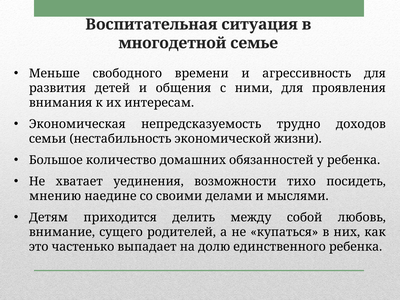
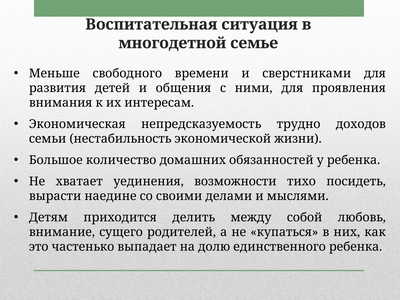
агрессивность: агрессивность -> сверстниками
мнению: мнению -> вырасти
